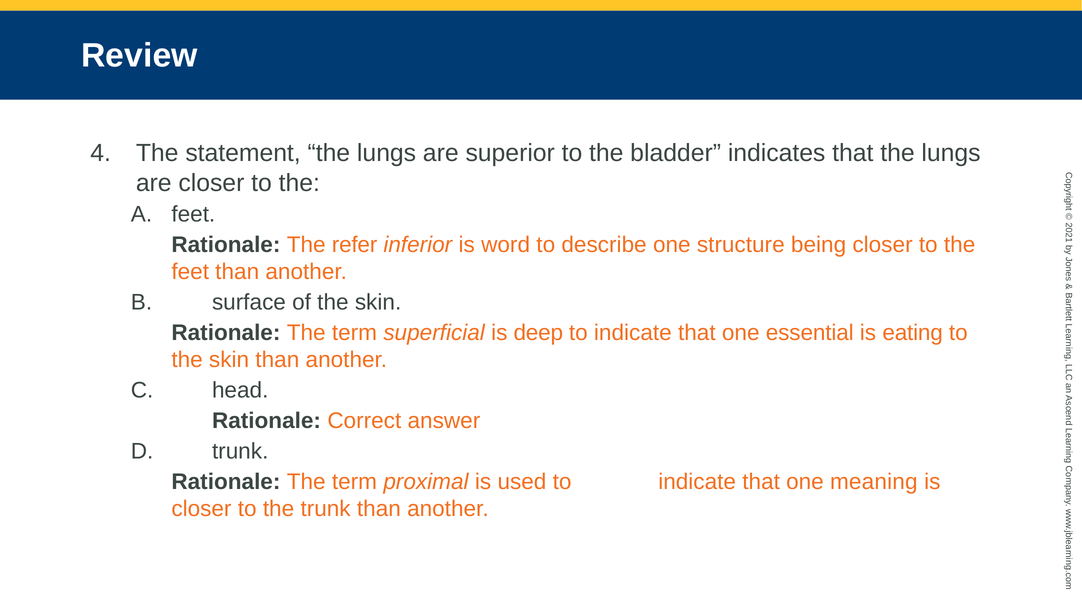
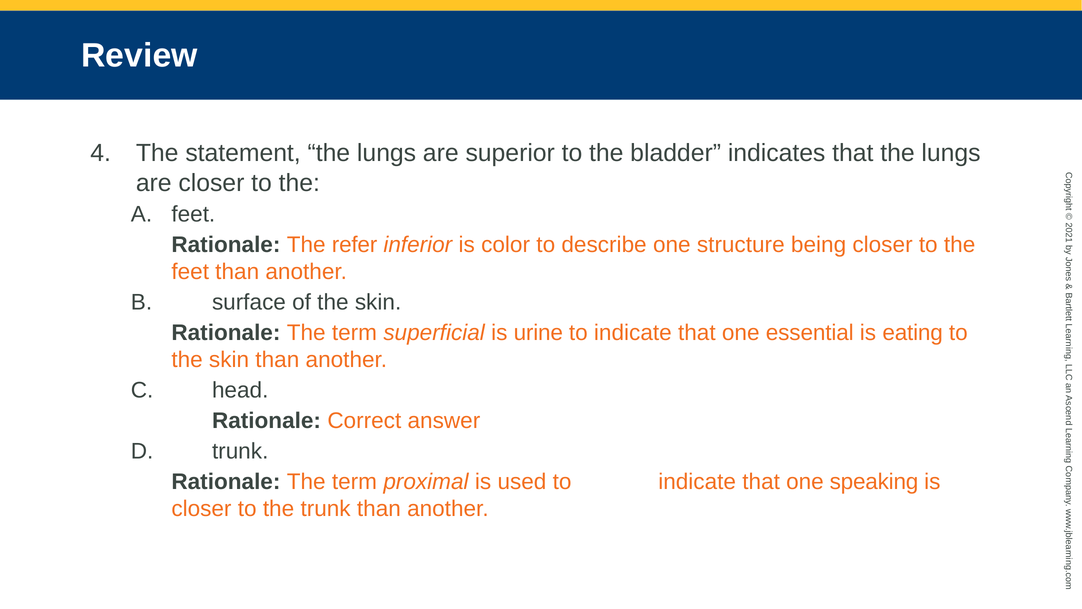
word: word -> color
deep: deep -> urine
meaning: meaning -> speaking
